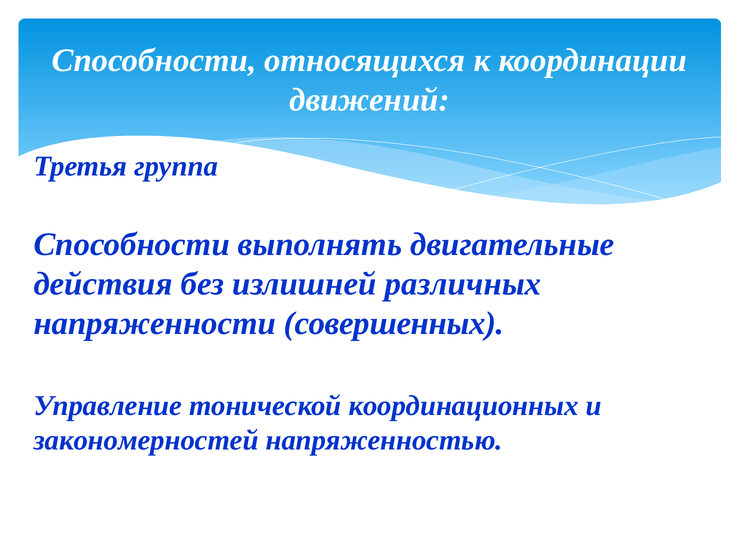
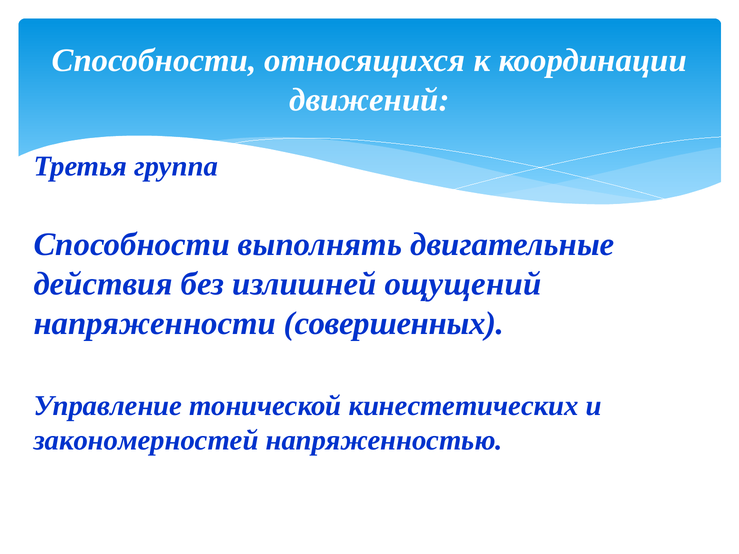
различных: различных -> ощущений
координационных: координационных -> кинестетических
